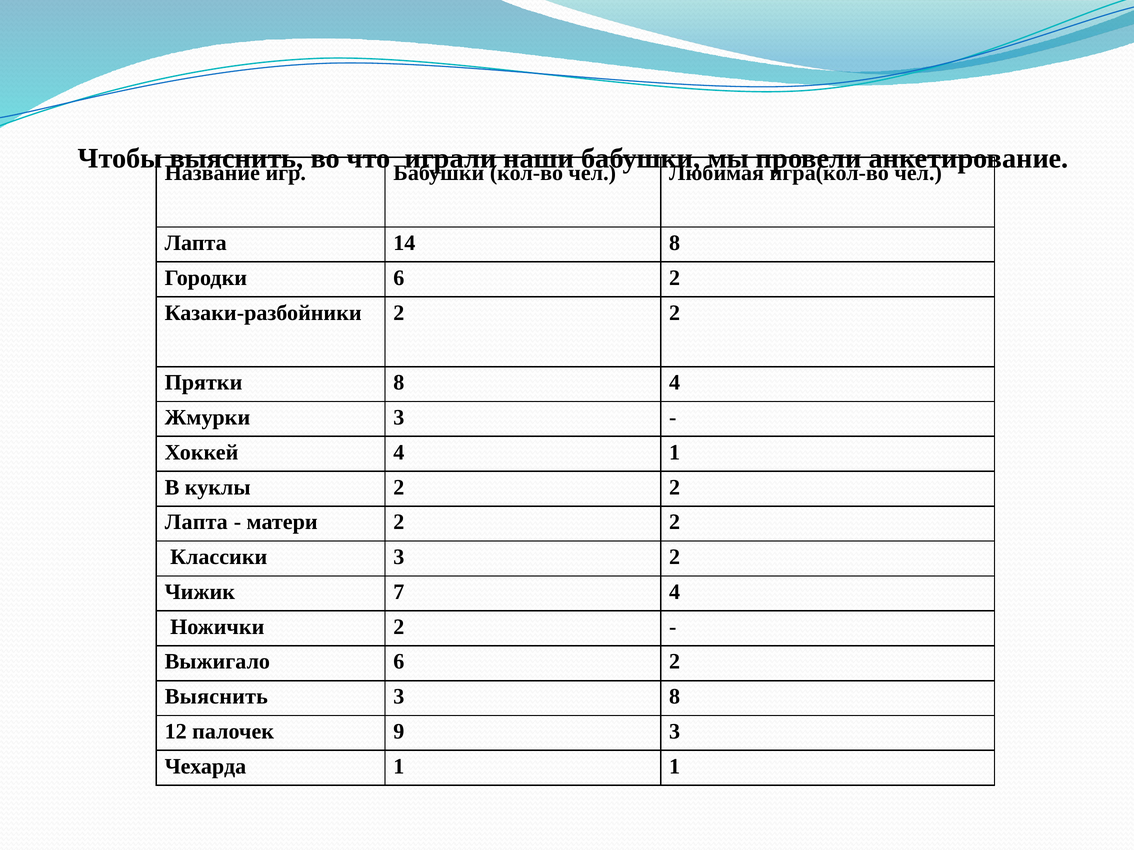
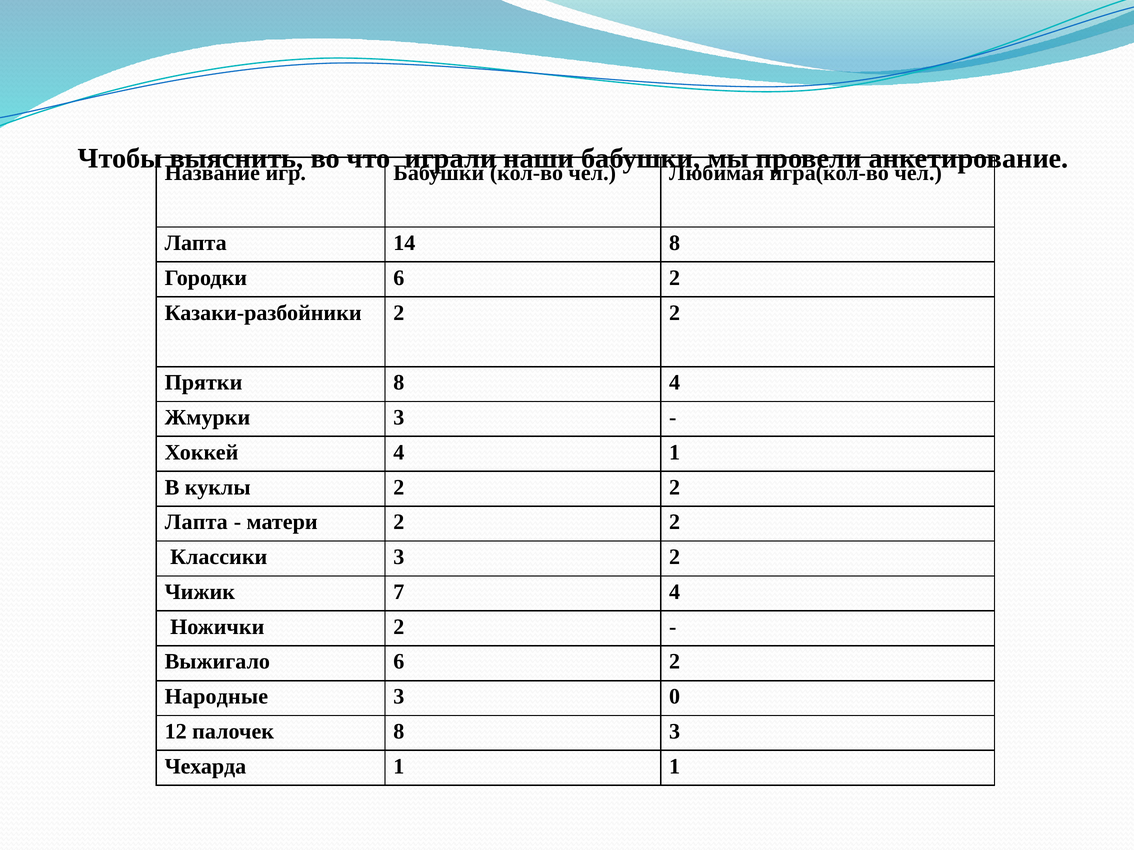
Выяснить at (216, 697): Выяснить -> Народные
3 8: 8 -> 0
палочек 9: 9 -> 8
